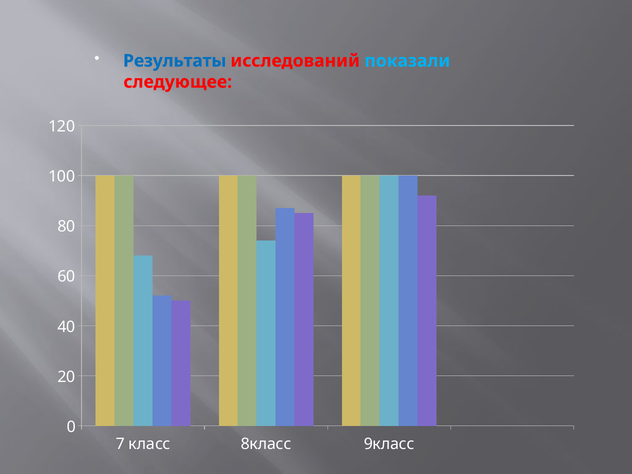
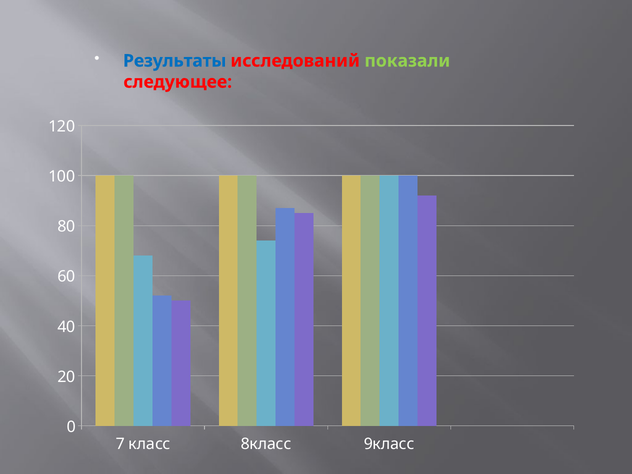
показали colour: light blue -> light green
